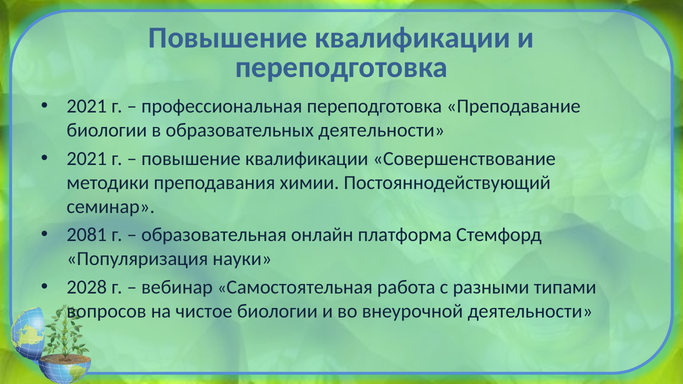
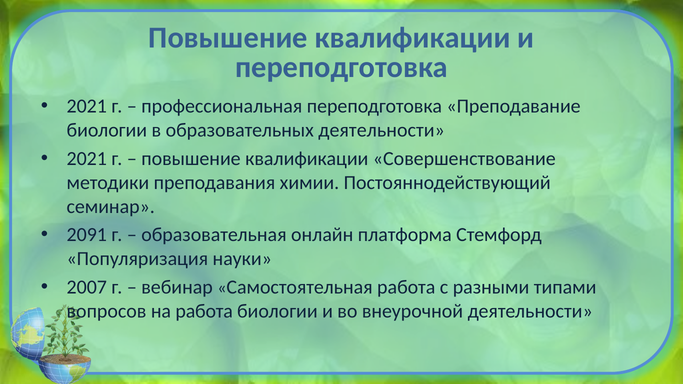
2081: 2081 -> 2091
2028: 2028 -> 2007
на чистое: чистое -> работа
